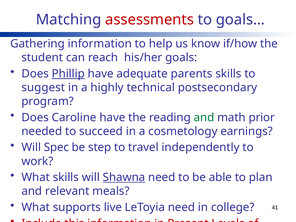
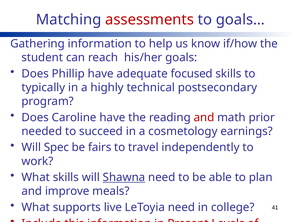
Phillip underline: present -> none
parents: parents -> focused
suggest: suggest -> typically
and at (204, 117) colour: green -> red
step: step -> fairs
relevant: relevant -> improve
